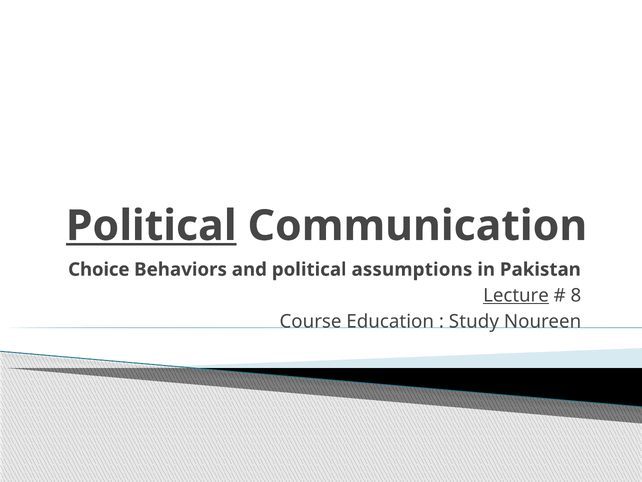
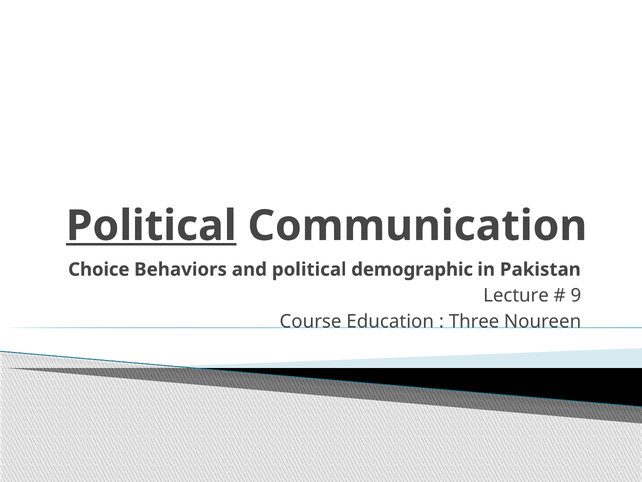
assumptions: assumptions -> demographic
Lecture underline: present -> none
8: 8 -> 9
Study: Study -> Three
